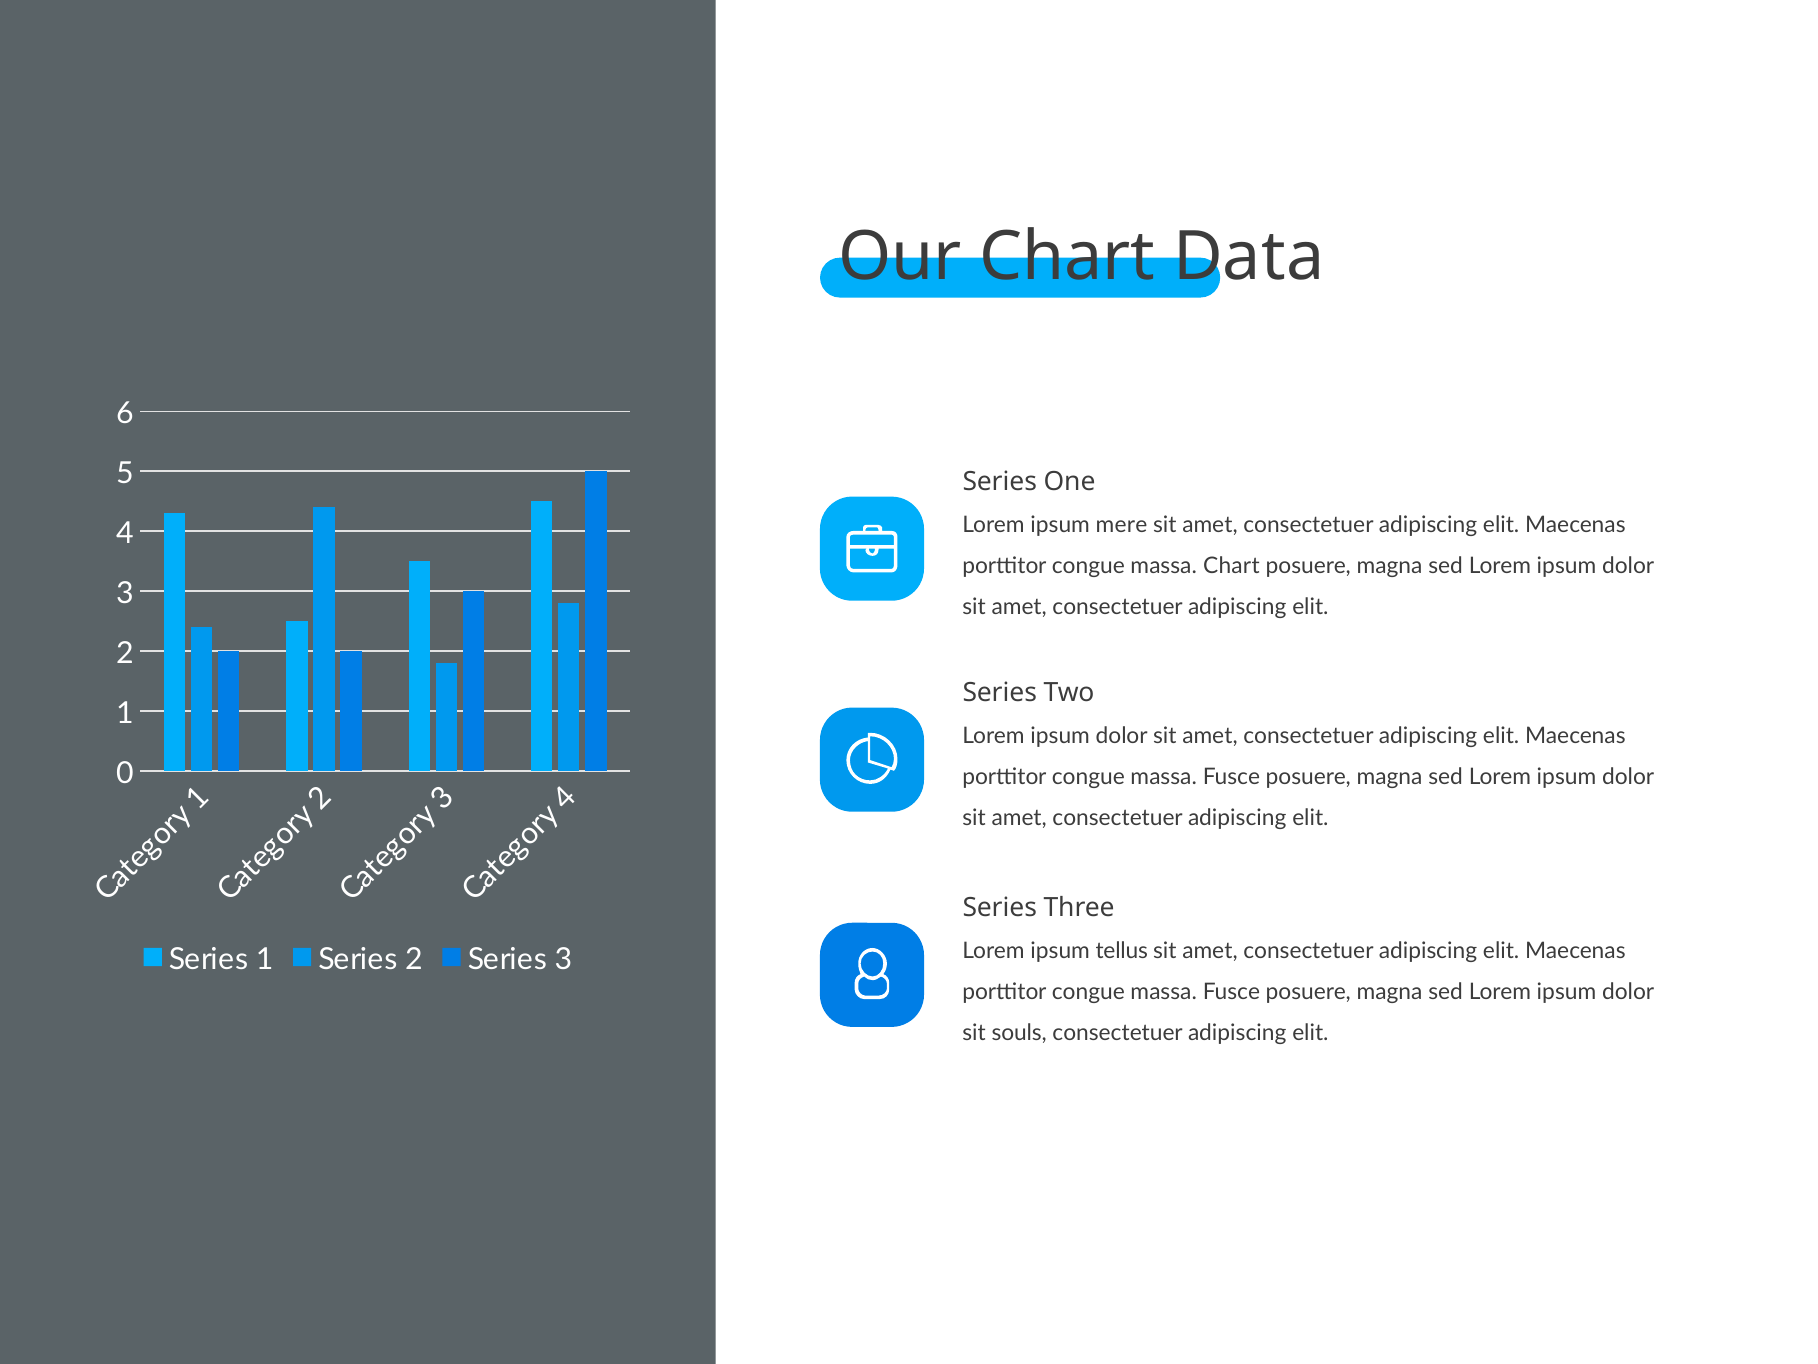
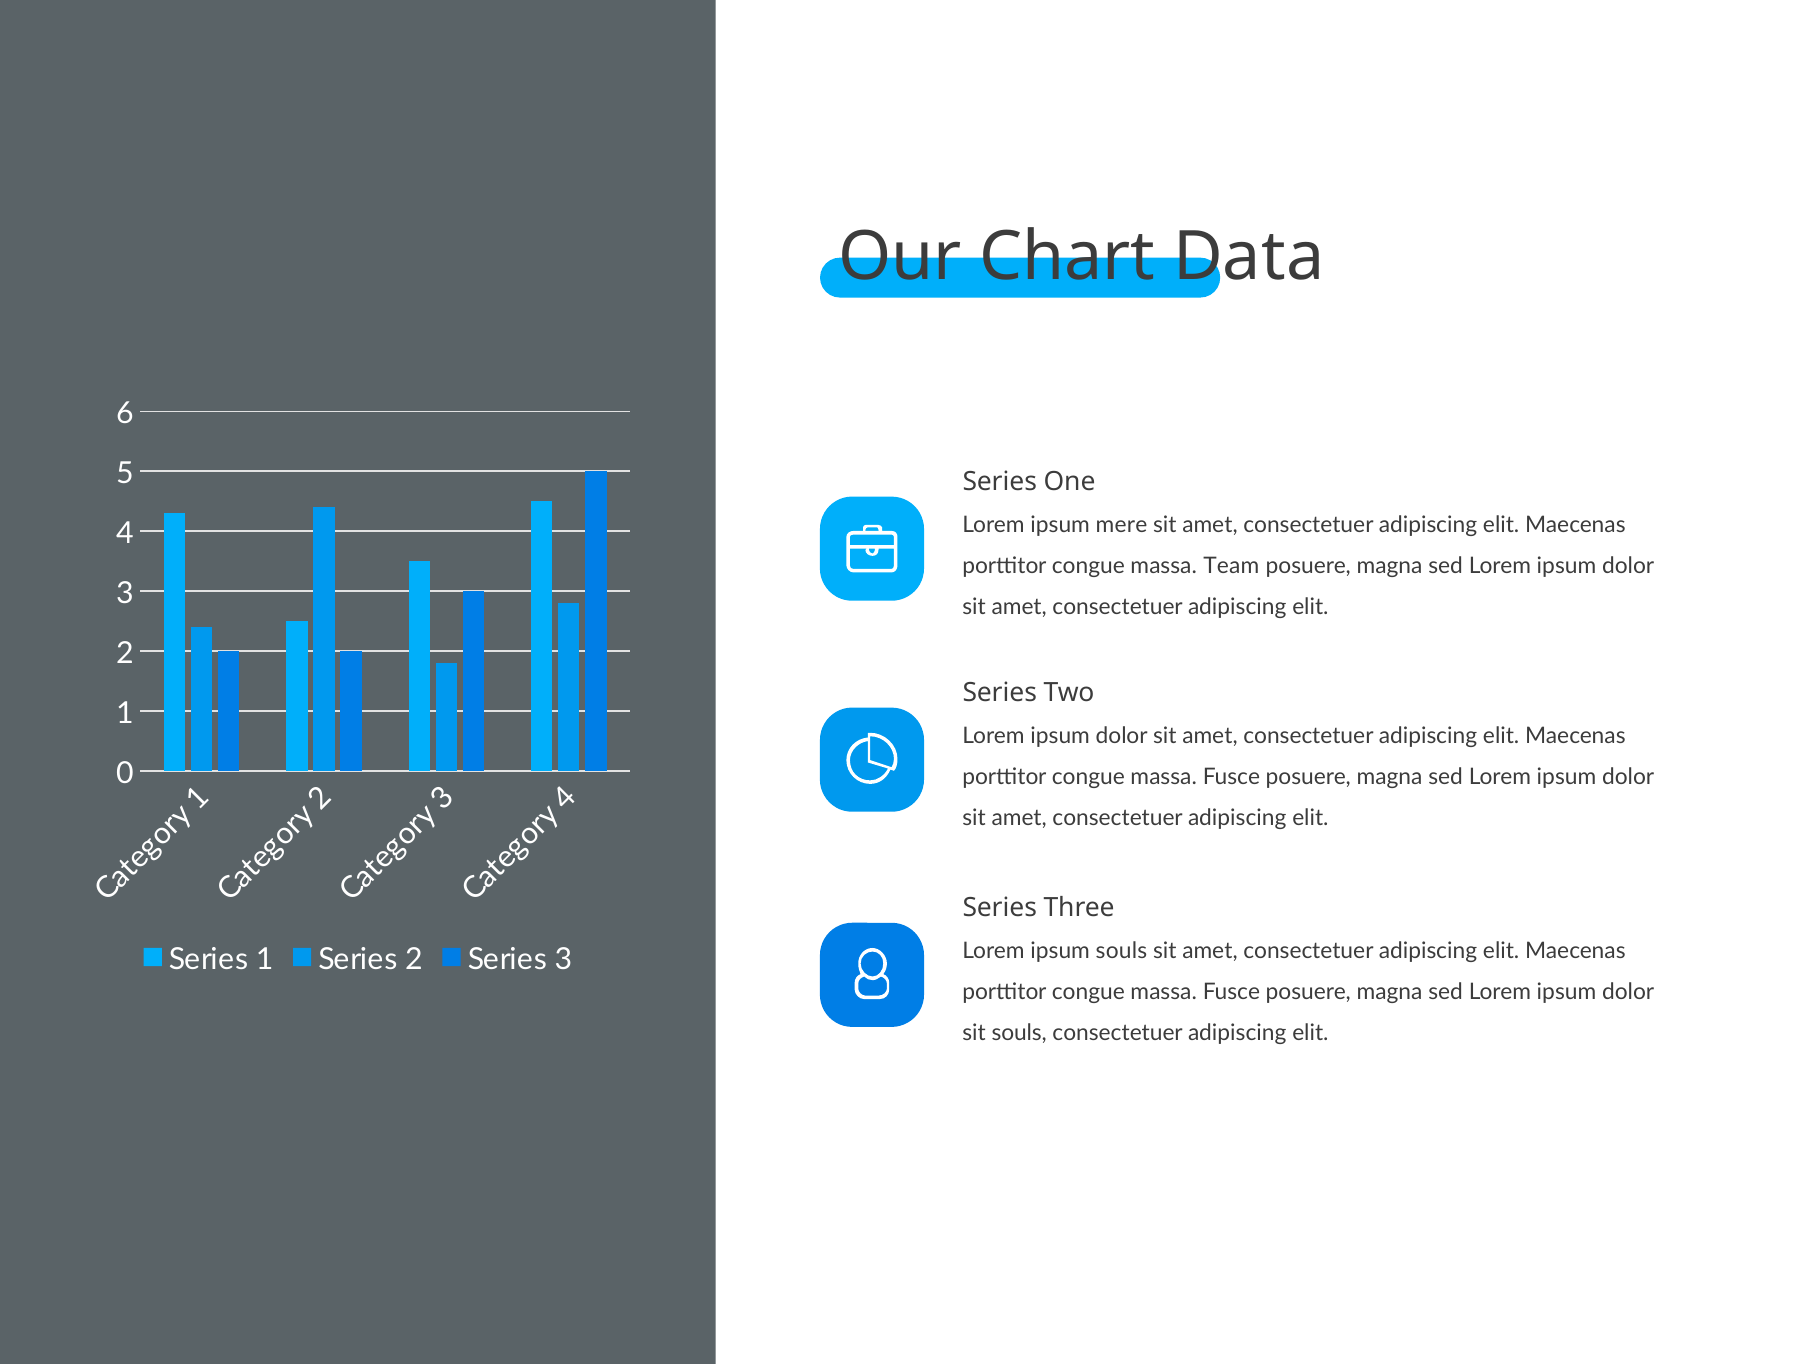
massa Chart: Chart -> Team
ipsum tellus: tellus -> souls
